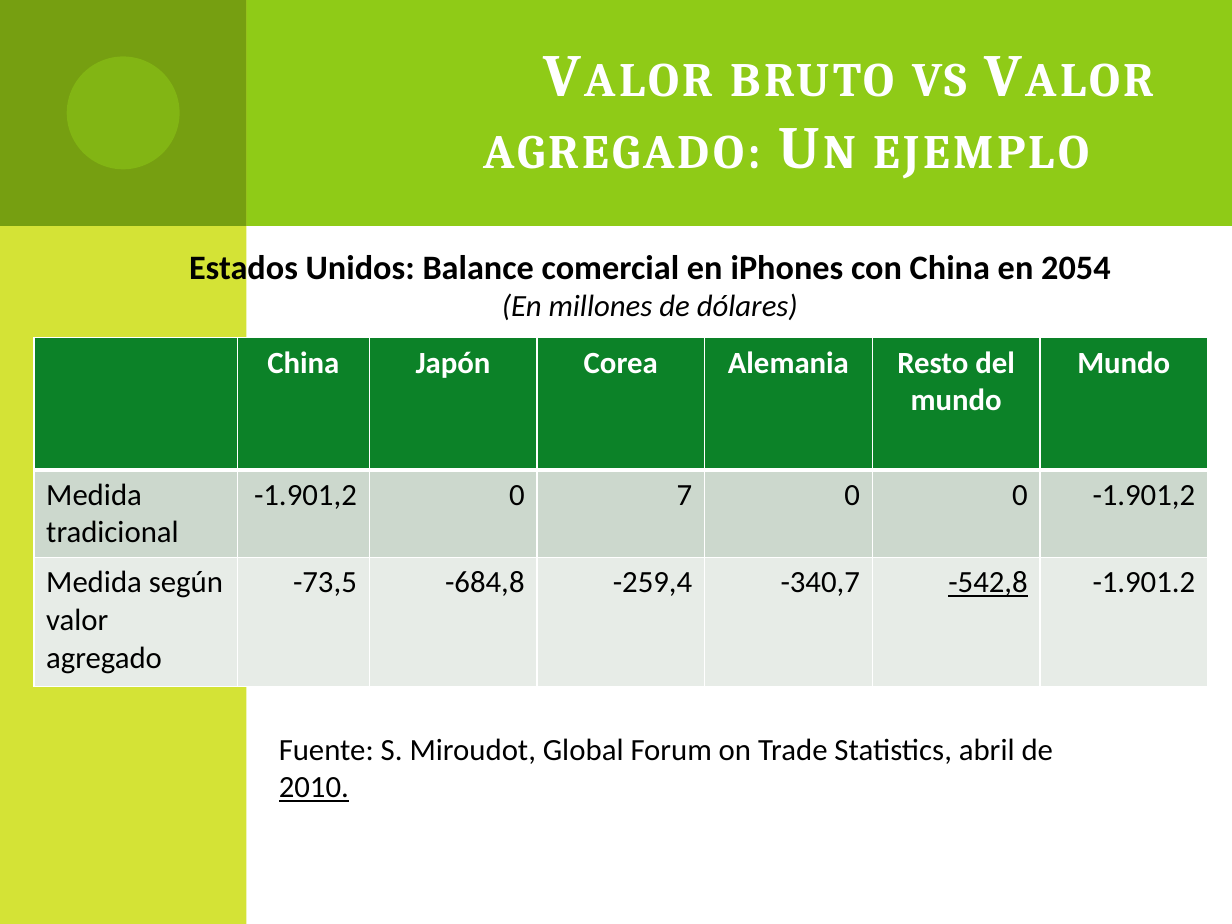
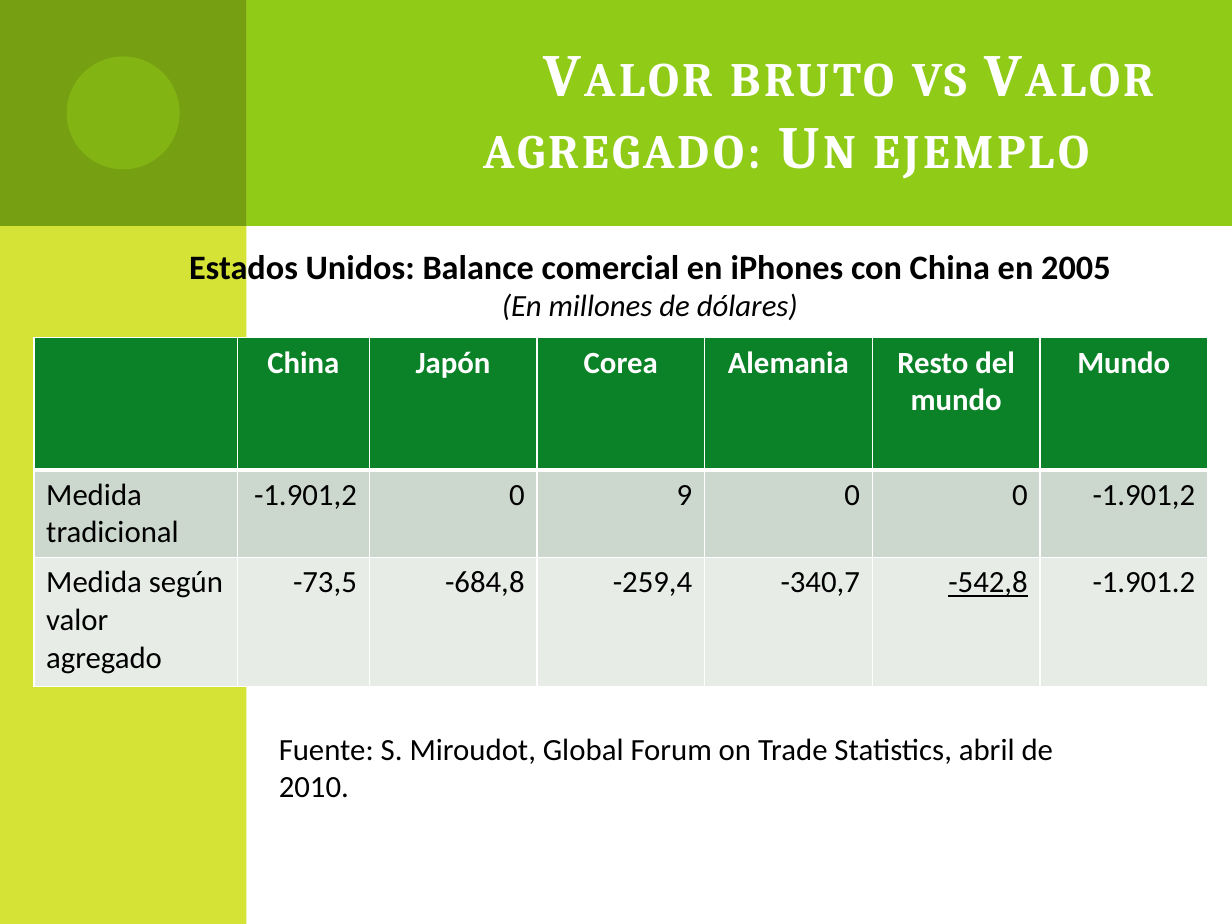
2054: 2054 -> 2005
7: 7 -> 9
2010 underline: present -> none
